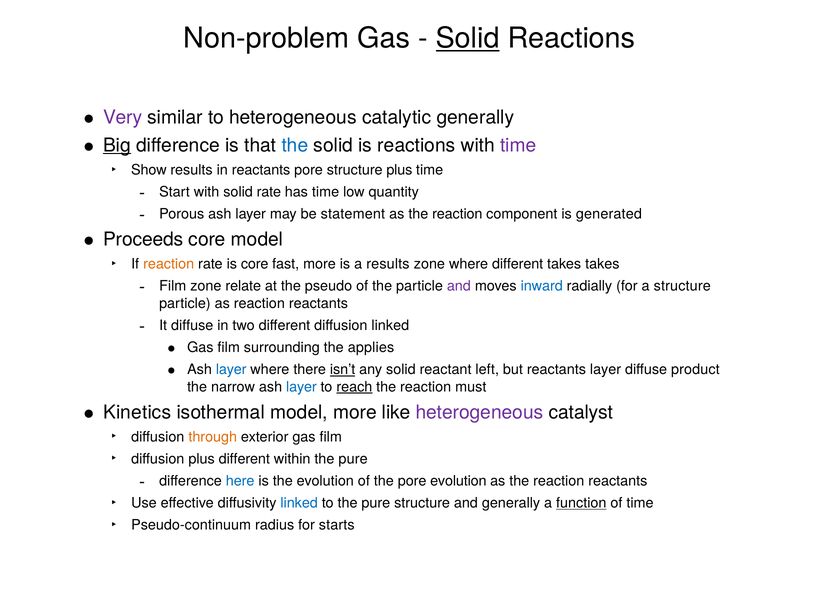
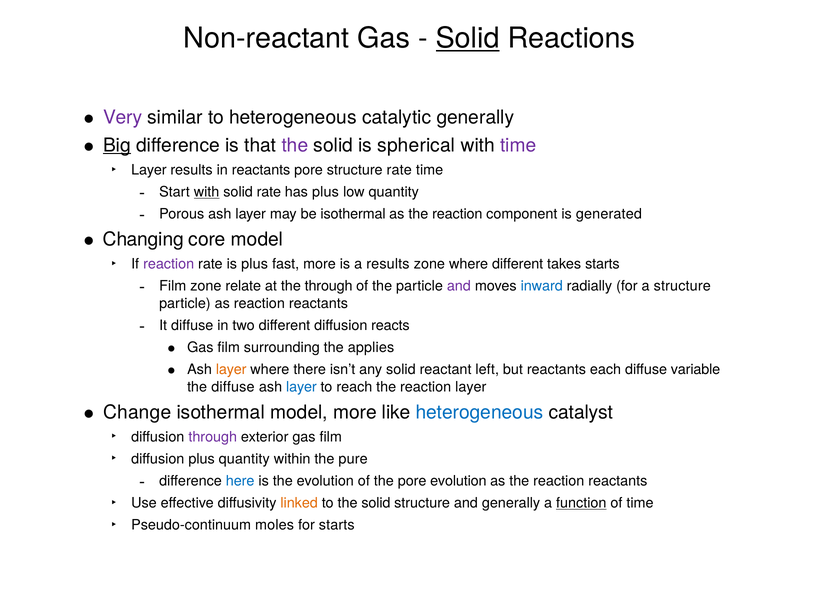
Non-problem: Non-problem -> Non-reactant
the at (295, 145) colour: blue -> purple
is reactions: reactions -> spherical
Show at (149, 170): Show -> Layer
structure plus: plus -> rate
with at (207, 192) underline: none -> present
has time: time -> plus
be statement: statement -> isothermal
Proceeds: Proceeds -> Changing
reaction at (169, 264) colour: orange -> purple
is core: core -> plus
takes takes: takes -> starts
the pseudo: pseudo -> through
diffusion linked: linked -> reacts
layer at (231, 370) colour: blue -> orange
isn’t underline: present -> none
reactants layer: layer -> each
product: product -> variable
the narrow: narrow -> diffuse
reach underline: present -> none
reaction must: must -> layer
Kinetics: Kinetics -> Change
heterogeneous at (479, 412) colour: purple -> blue
through at (213, 437) colour: orange -> purple
plus different: different -> quantity
linked at (299, 503) colour: blue -> orange
to the pure: pure -> solid
radius: radius -> moles
